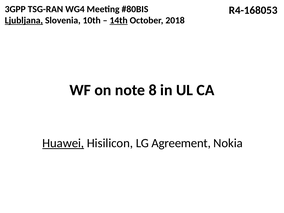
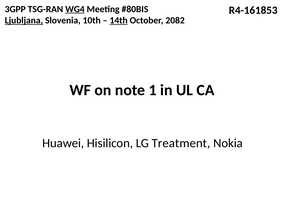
WG4 underline: none -> present
R4-168053: R4-168053 -> R4-161853
2018: 2018 -> 2082
8: 8 -> 1
Huawei underline: present -> none
Agreement: Agreement -> Treatment
